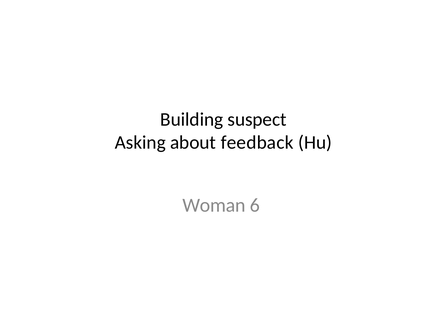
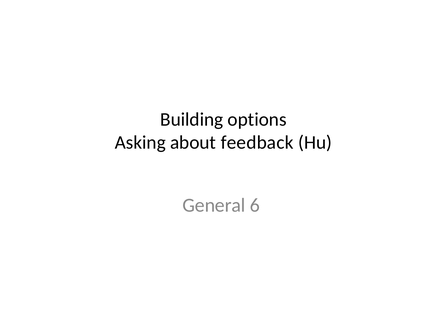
suspect: suspect -> options
Woman: Woman -> General
